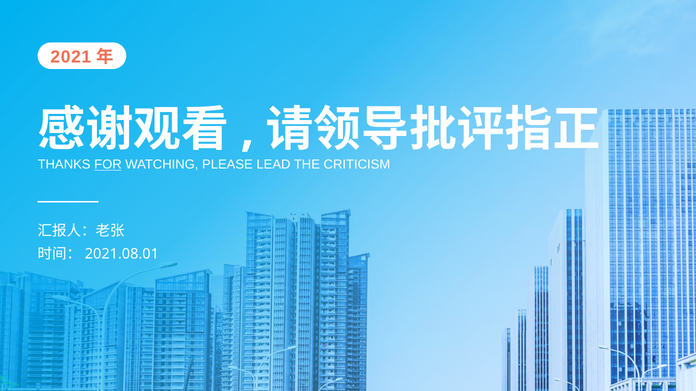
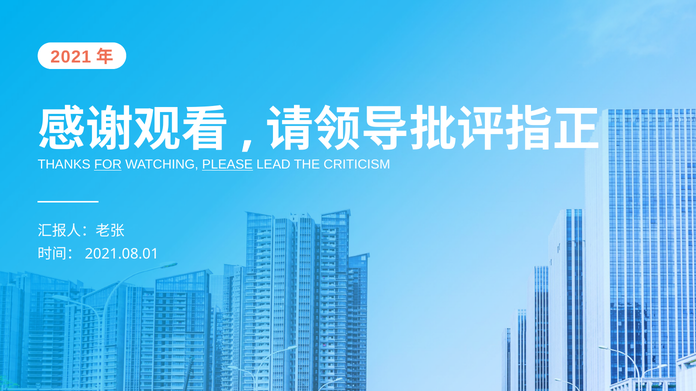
PLEASE underline: none -> present
